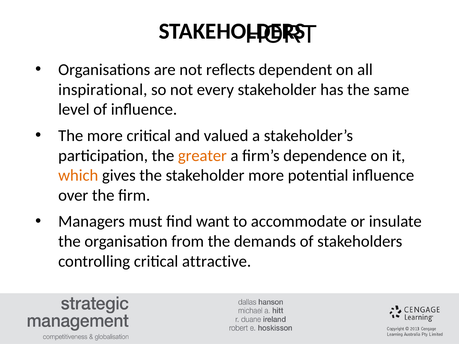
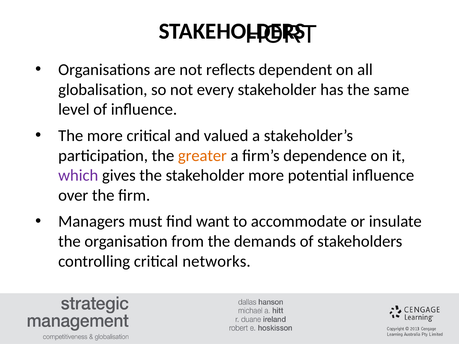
inspirational: inspirational -> globalisation
which colour: orange -> purple
attractive: attractive -> networks
